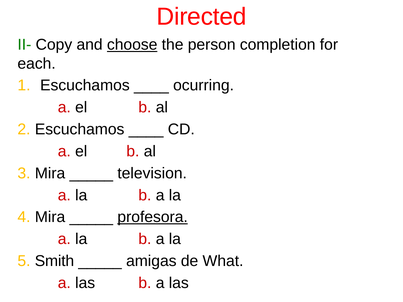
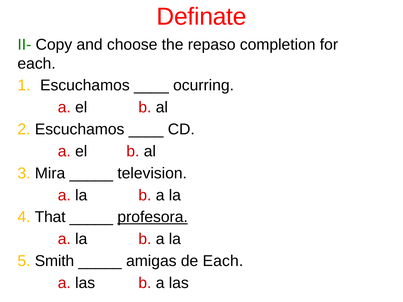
Directed: Directed -> Definate
choose underline: present -> none
person: person -> repaso
4 Mira: Mira -> That
de What: What -> Each
